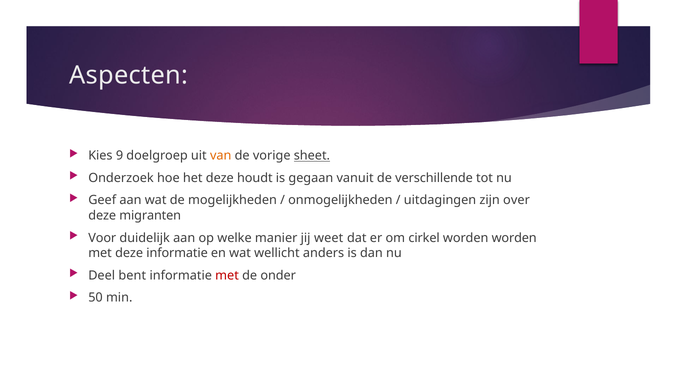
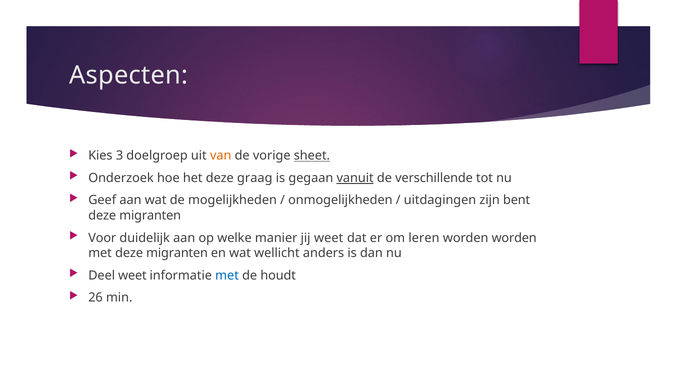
9: 9 -> 3
houdt: houdt -> graag
vanuit underline: none -> present
over: over -> bent
cirkel: cirkel -> leren
met deze informatie: informatie -> migranten
Deel bent: bent -> weet
met at (227, 275) colour: red -> blue
onder: onder -> houdt
50: 50 -> 26
